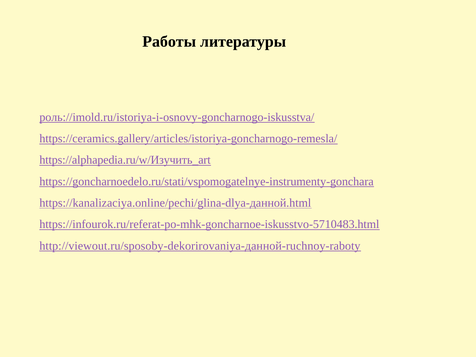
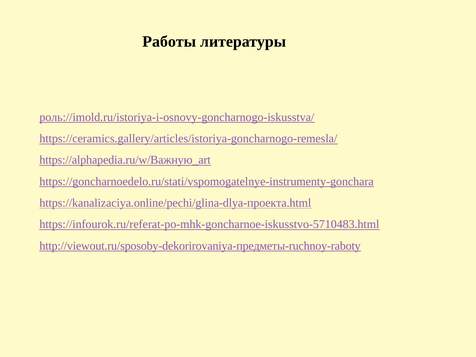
https://alphapedia.ru/w/Изучить_art: https://alphapedia.ru/w/Изучить_art -> https://alphapedia.ru/w/Важную_art
https://kanalizaciya.online/pechi/glina-dlya-данной.html: https://kanalizaciya.online/pechi/glina-dlya-данной.html -> https://kanalizaciya.online/pechi/glina-dlya-проекта.html
http://viewout.ru/sposoby-dekorirovaniya-данной-ruchnoy-raboty: http://viewout.ru/sposoby-dekorirovaniya-данной-ruchnoy-raboty -> http://viewout.ru/sposoby-dekorirovaniya-предметы-ruchnoy-raboty
